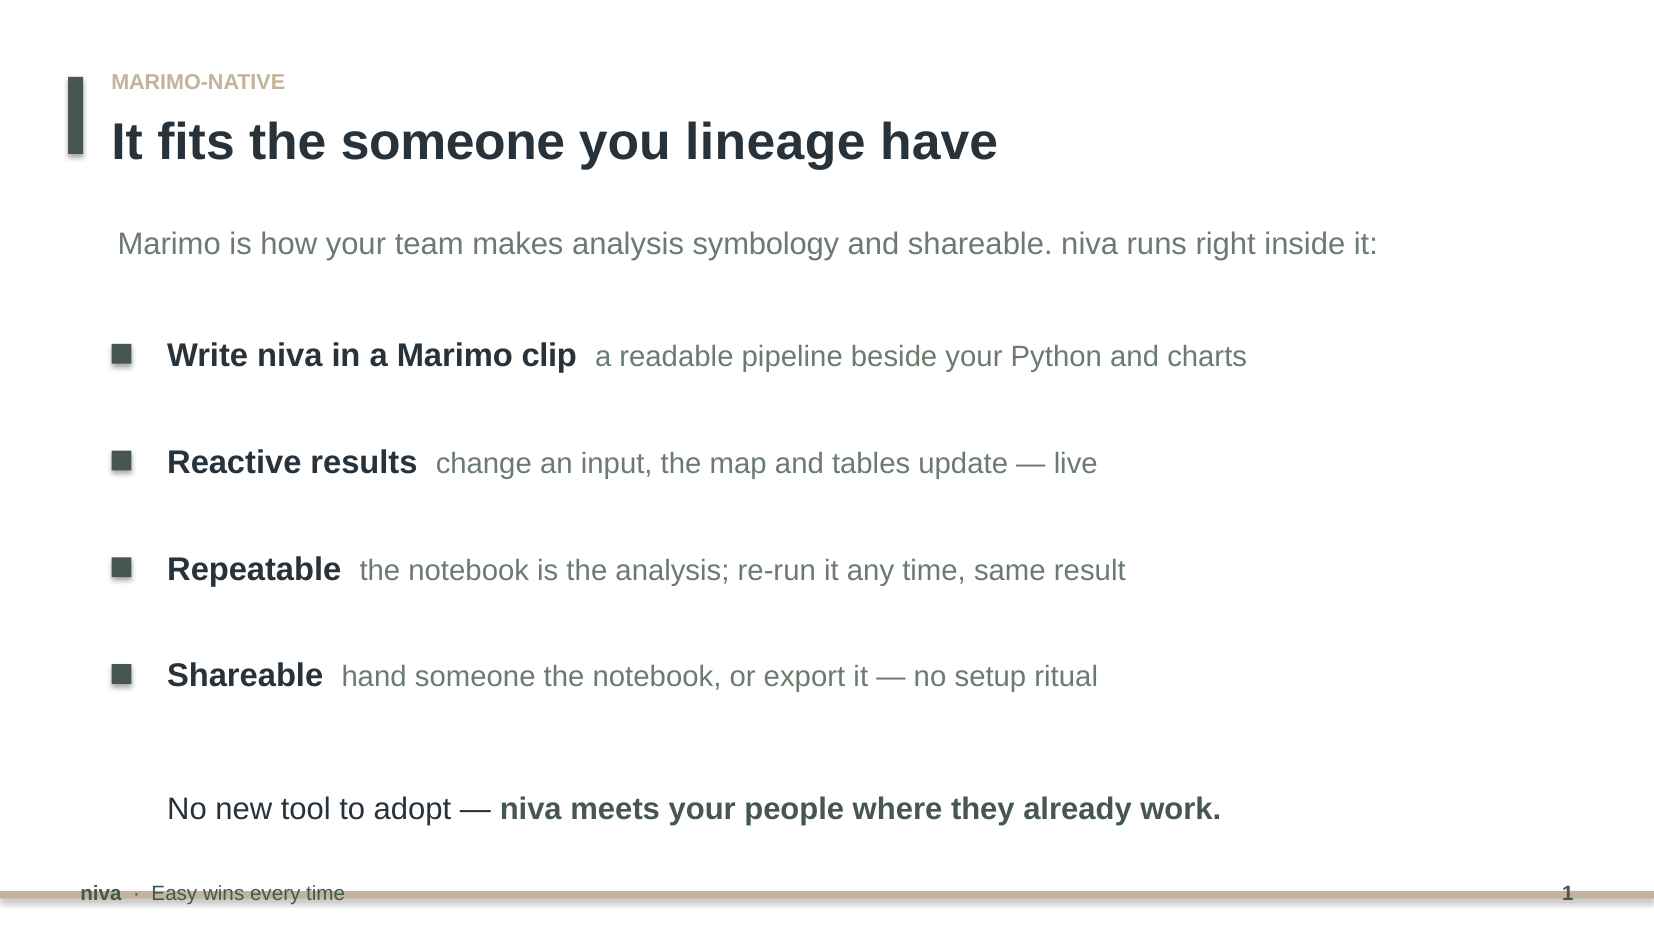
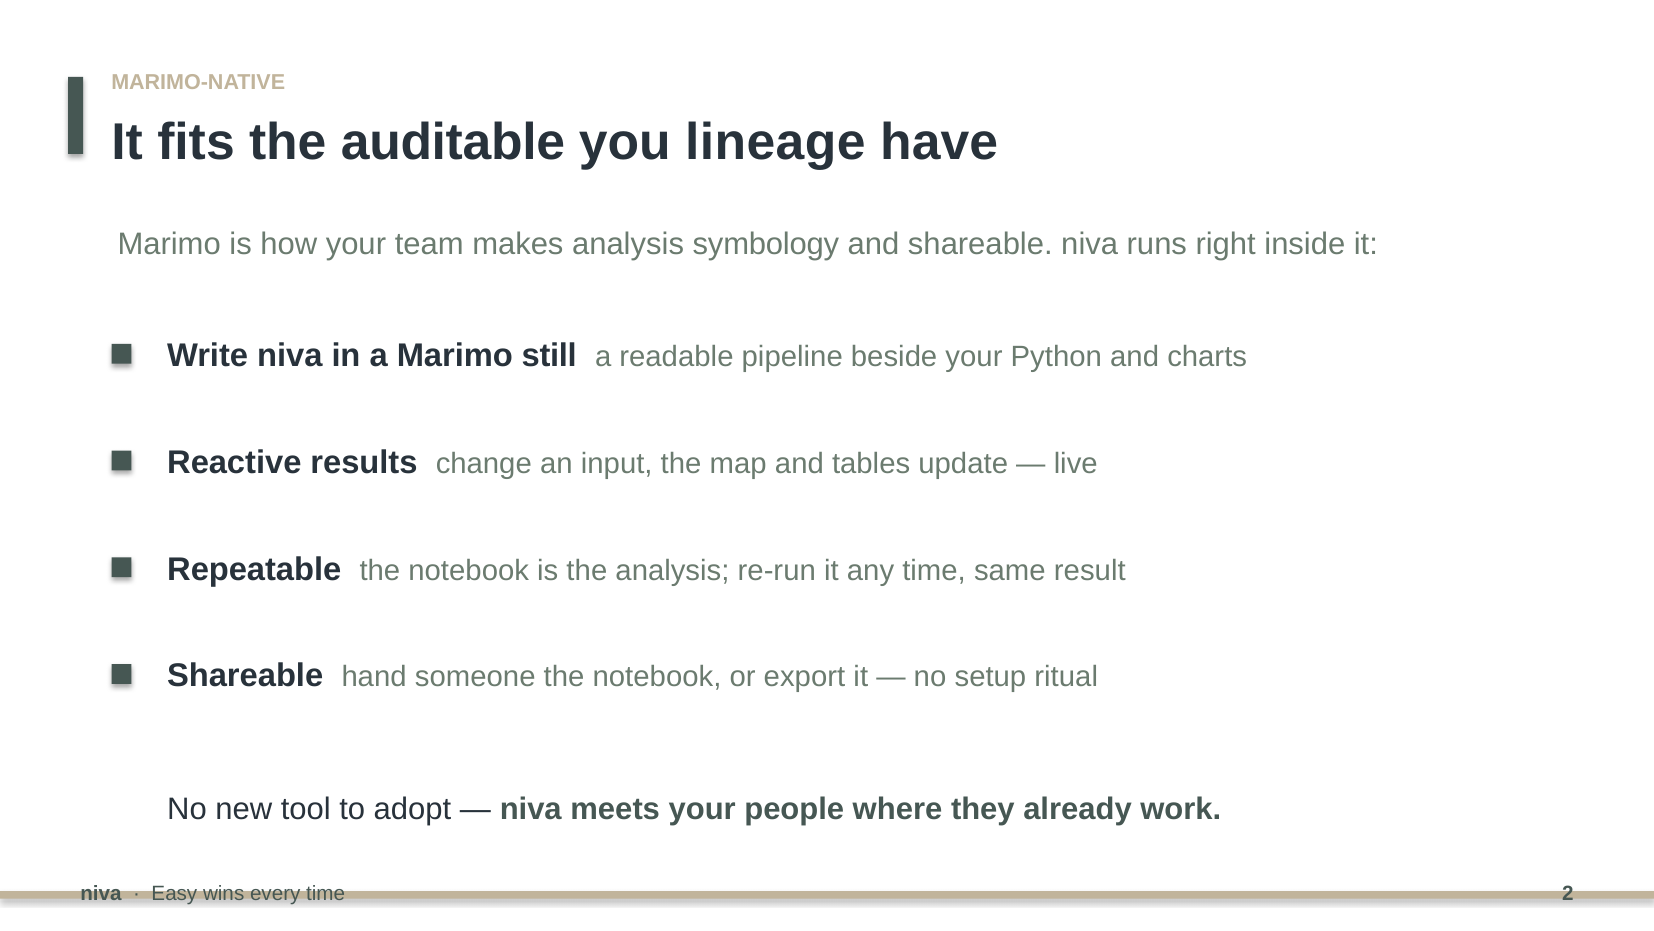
the someone: someone -> auditable
clip: clip -> still
1: 1 -> 2
